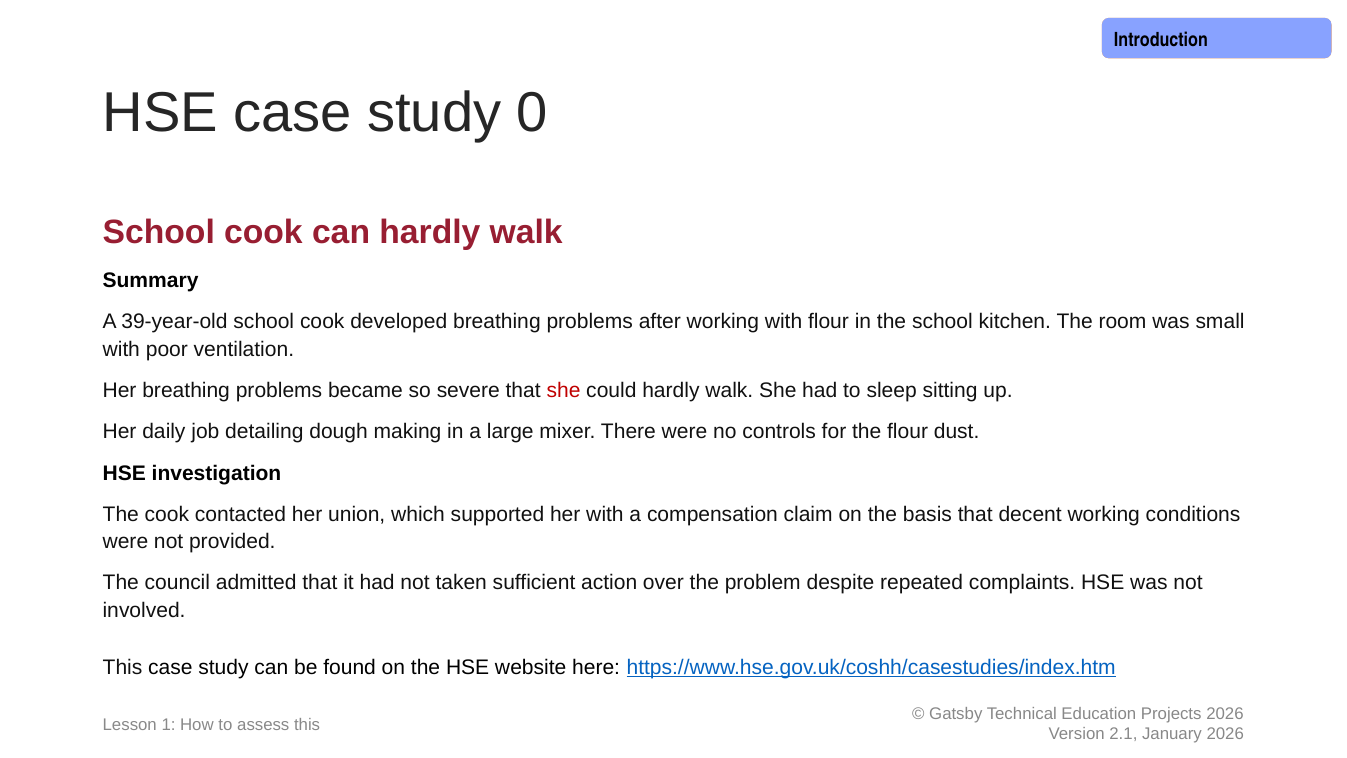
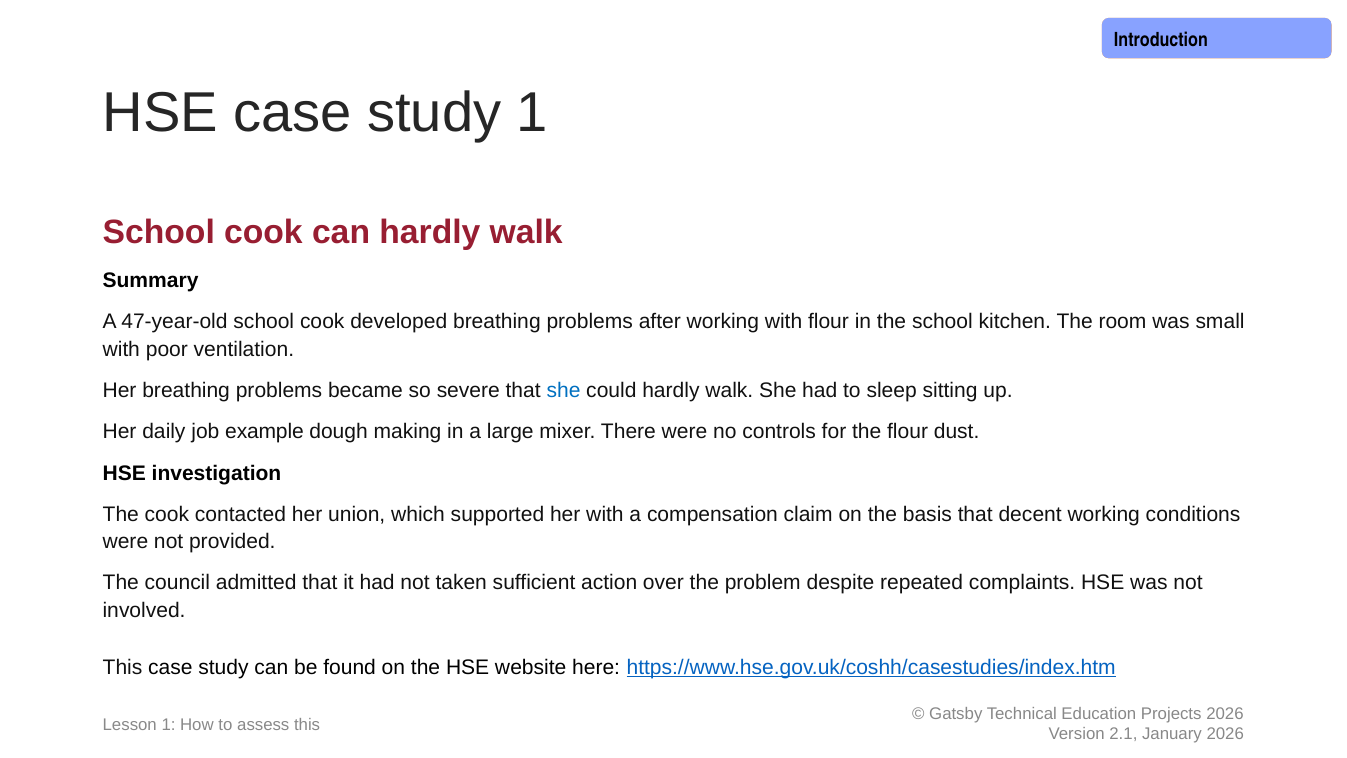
study 0: 0 -> 1
39-year-old: 39-year-old -> 47-year-old
she at (563, 390) colour: red -> blue
detailing: detailing -> example
